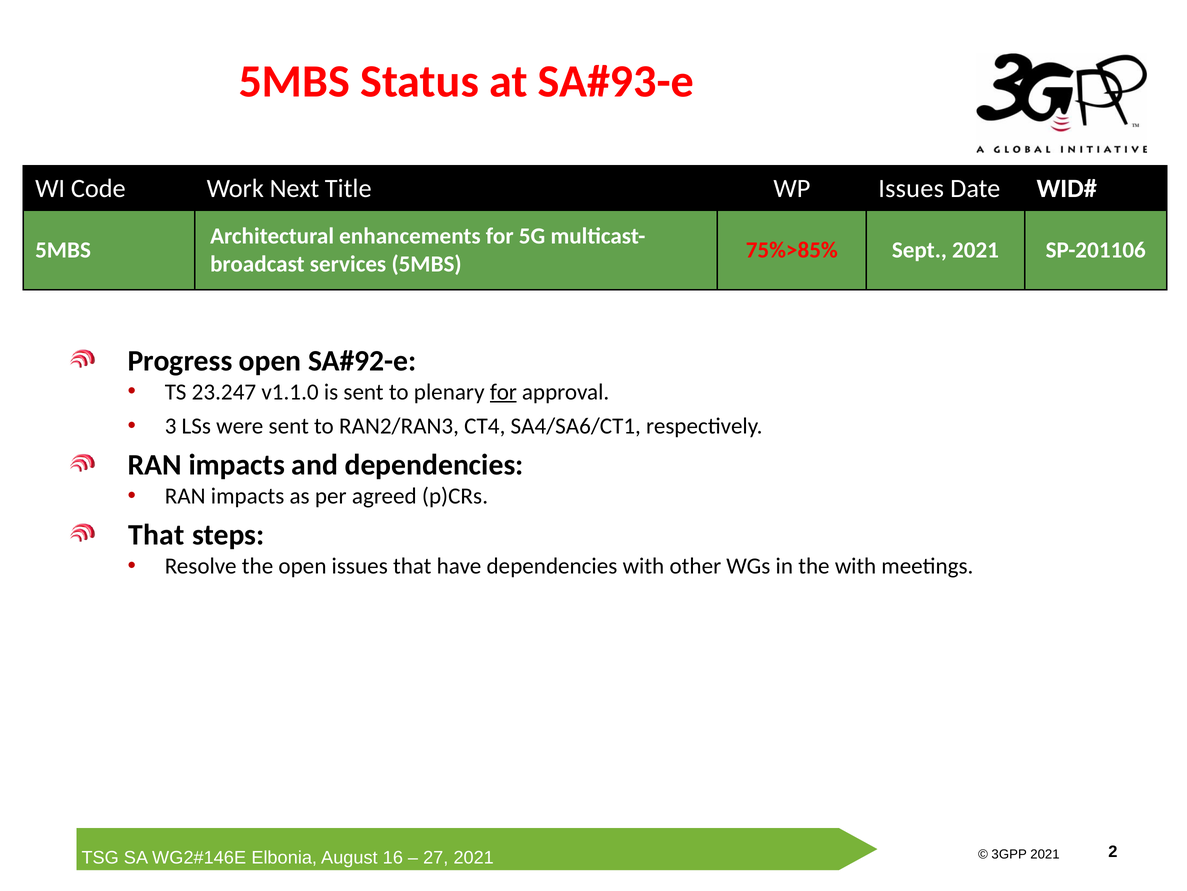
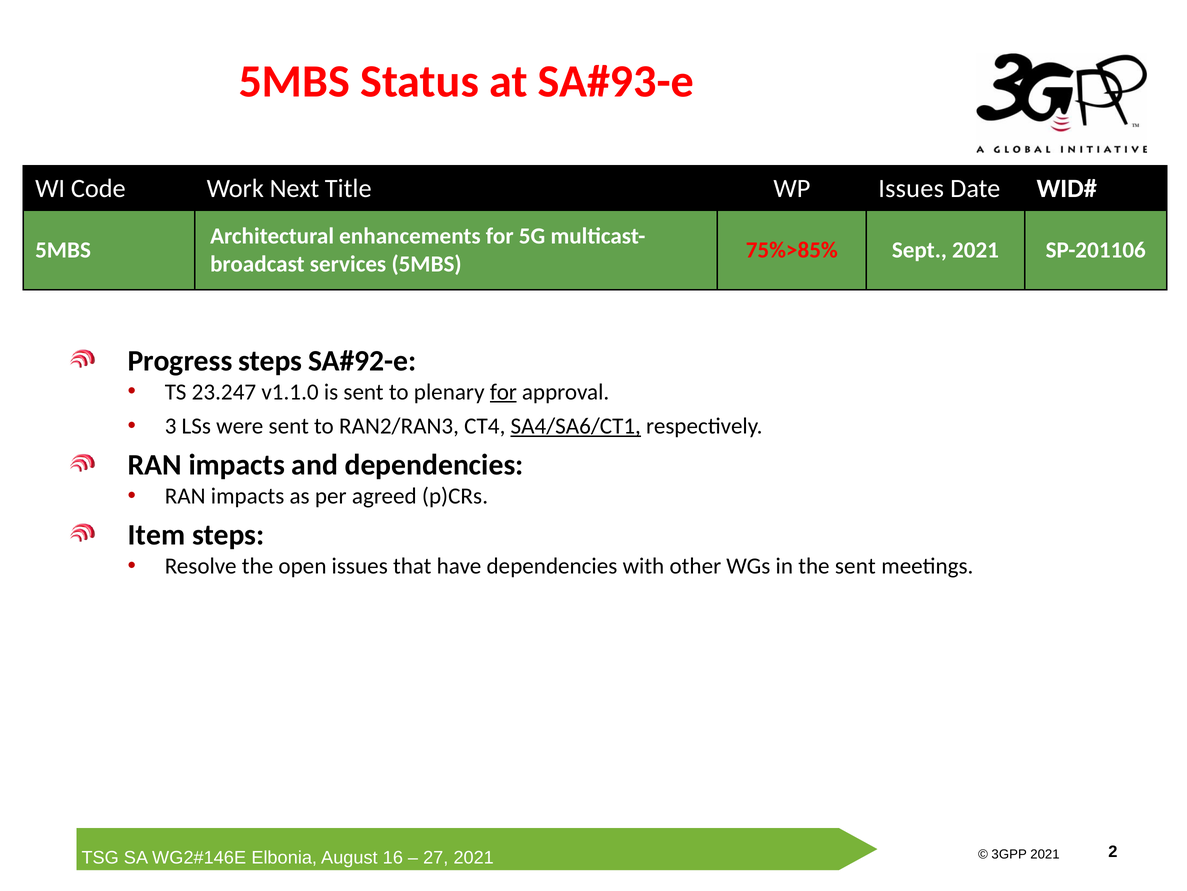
Progress open: open -> steps
SA4/SA6/CT1 underline: none -> present
That at (156, 535): That -> Item
the with: with -> sent
